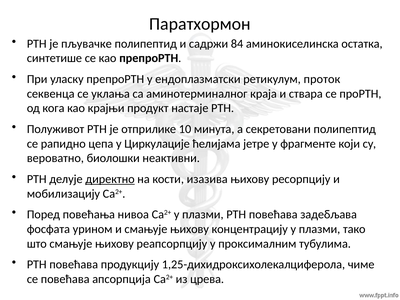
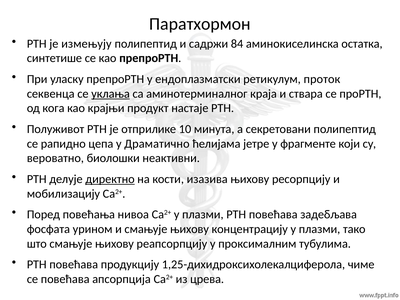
пљувачке: пљувачке -> измењују
уклања underline: none -> present
Циркулације: Циркулације -> Драматично
